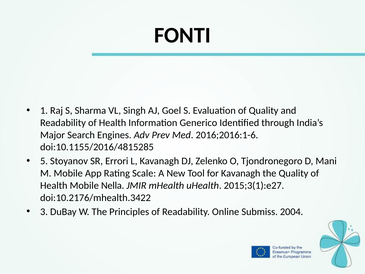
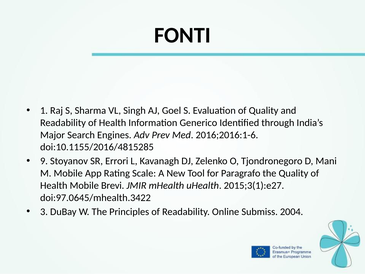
5: 5 -> 9
for Kavanagh: Kavanagh -> Paragrafo
Nella: Nella -> Brevi
doi:10.2176/mhealth.3422: doi:10.2176/mhealth.3422 -> doi:97.0645/mhealth.3422
